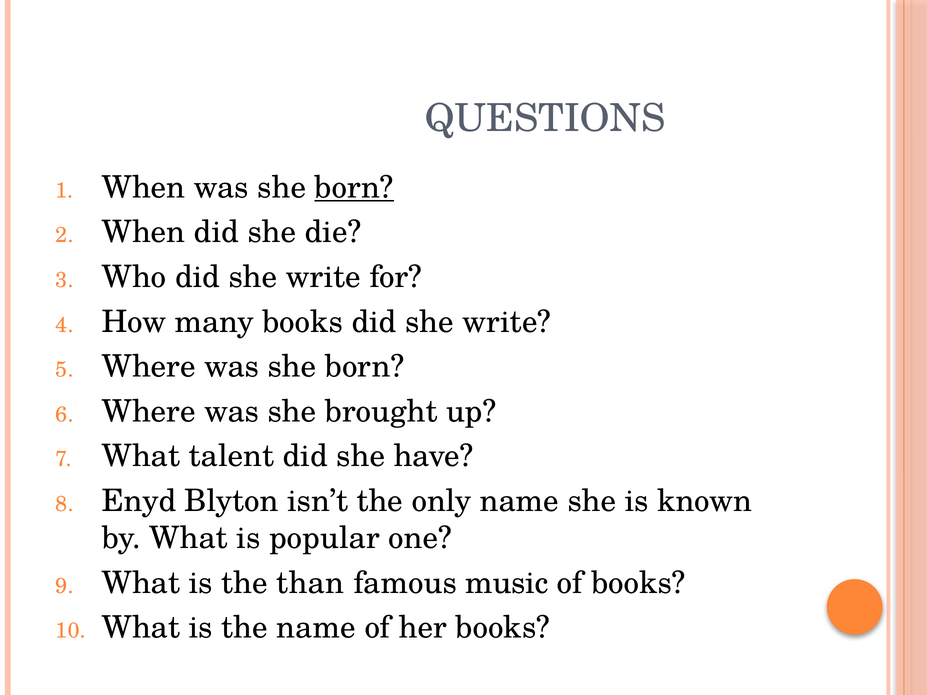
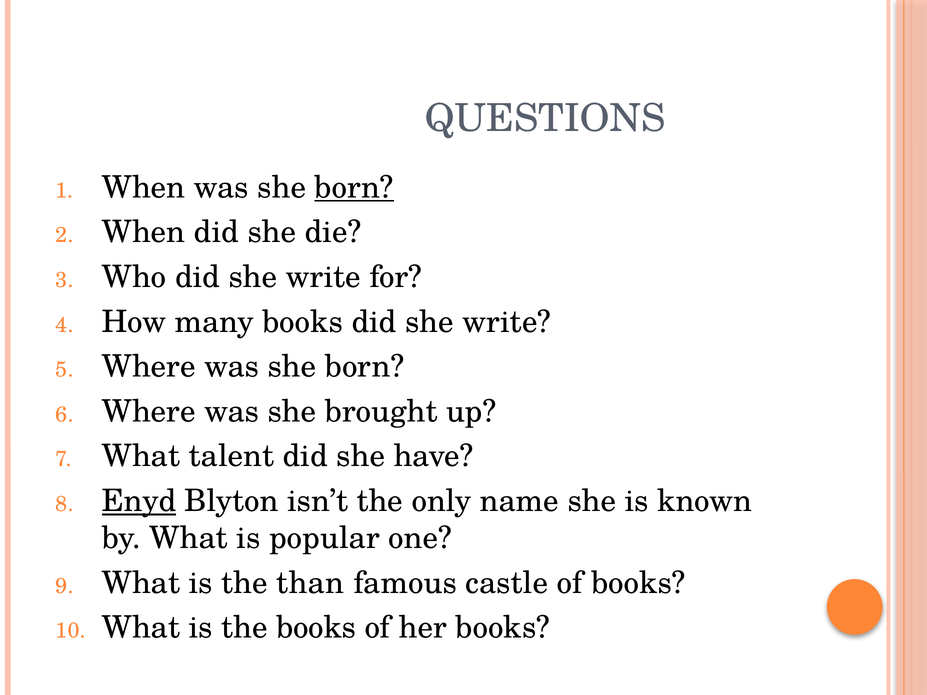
Enyd underline: none -> present
music: music -> castle
the name: name -> books
